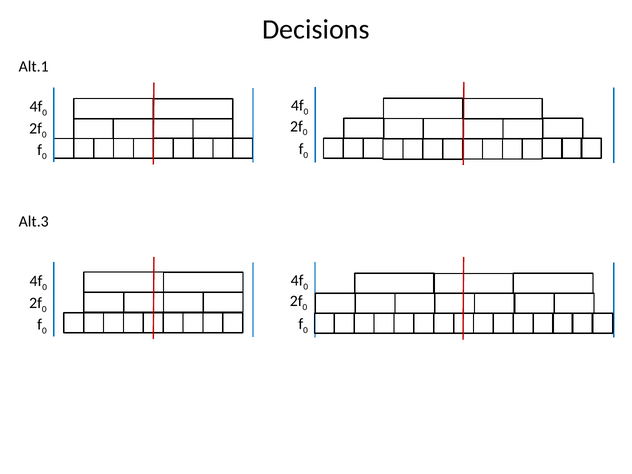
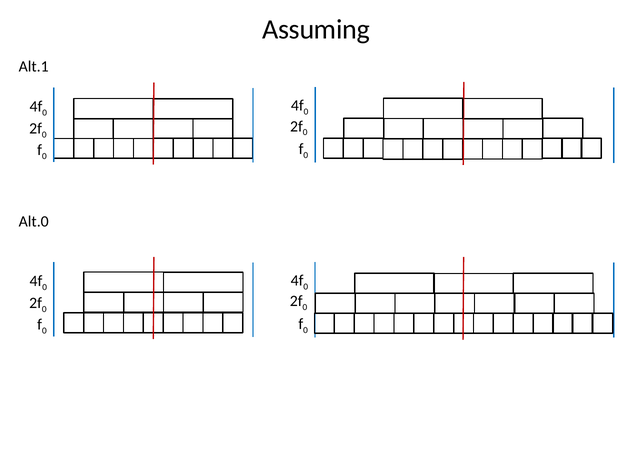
Decisions: Decisions -> Assuming
Alt.3: Alt.3 -> Alt.0
